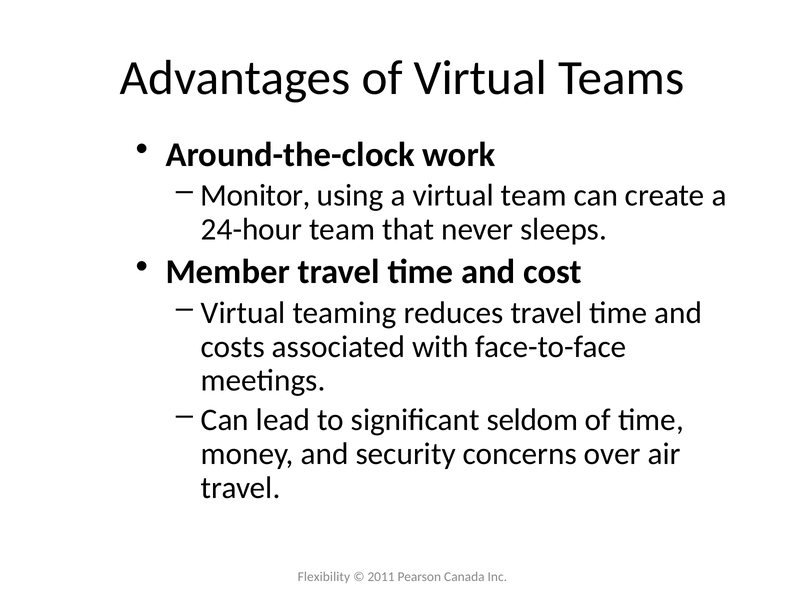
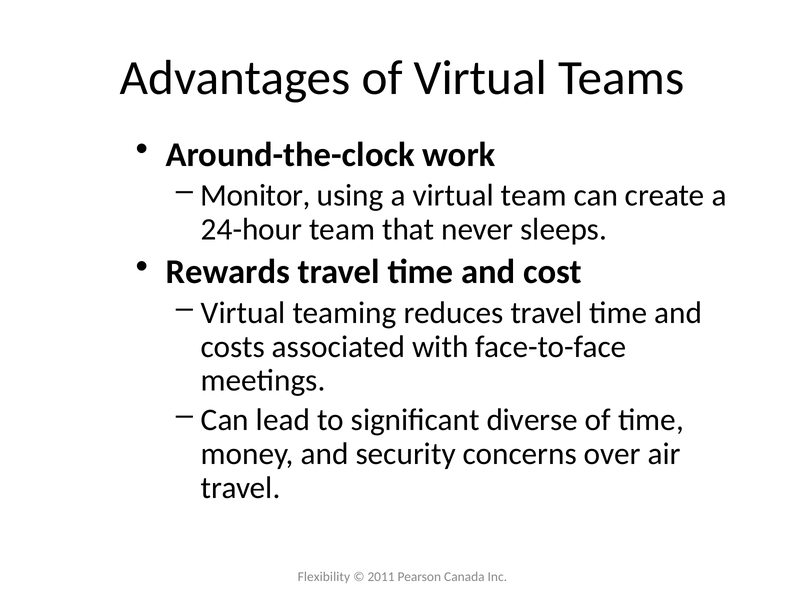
Member: Member -> Rewards
seldom: seldom -> diverse
